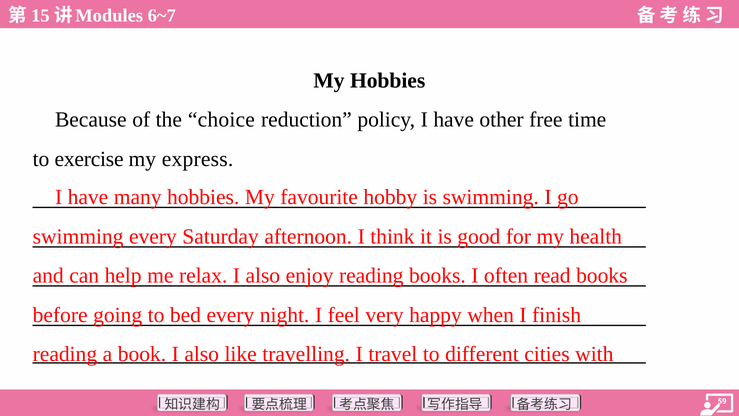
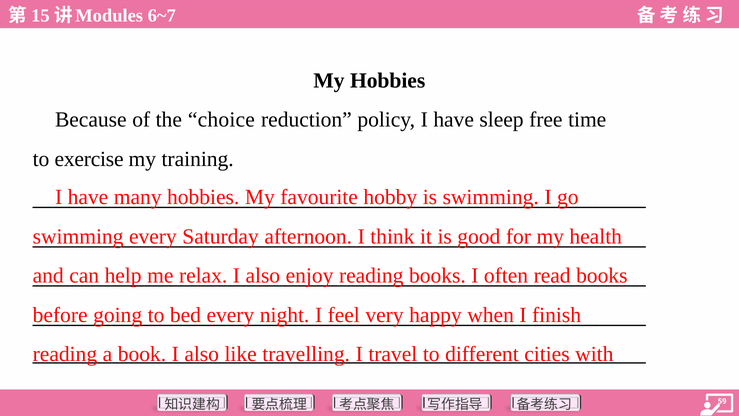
other: other -> sleep
express: express -> training
